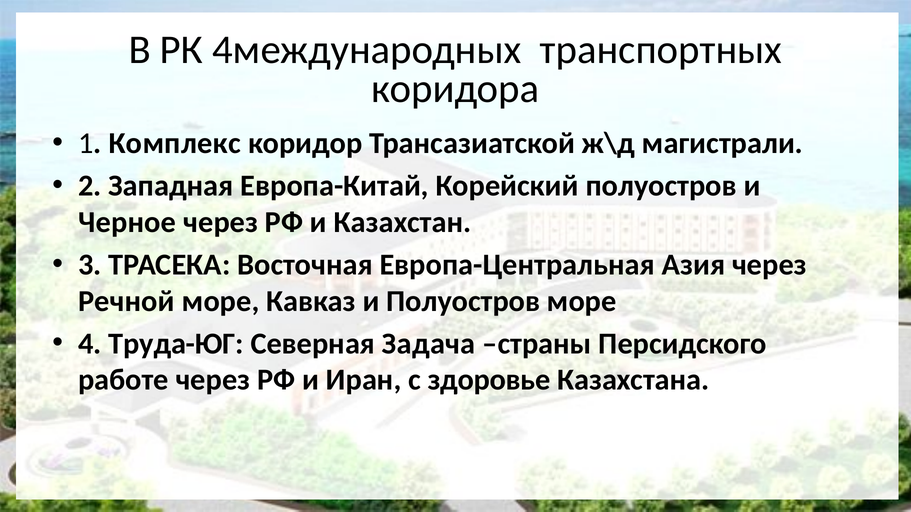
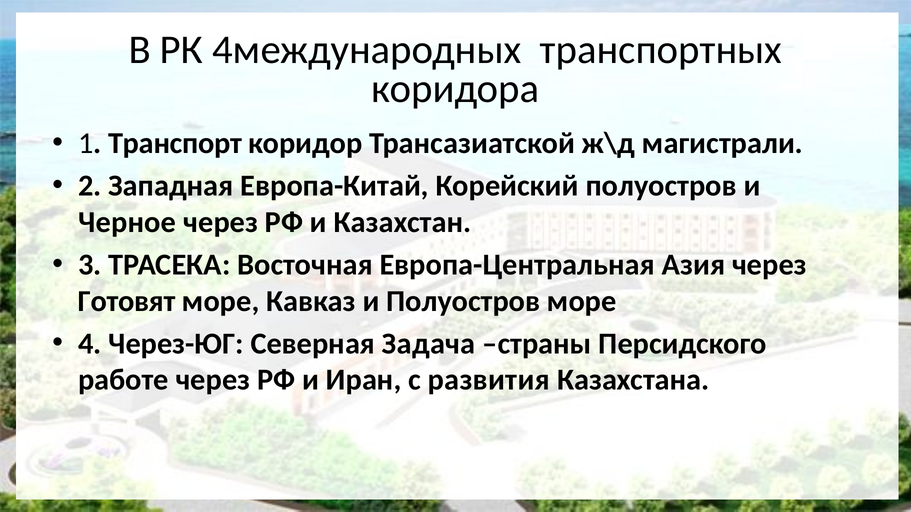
Комплекс: Комплекс -> Транспорт
Речной: Речной -> Готовят
Труда-ЮГ: Труда-ЮГ -> Через-ЮГ
здоровье: здоровье -> развития
